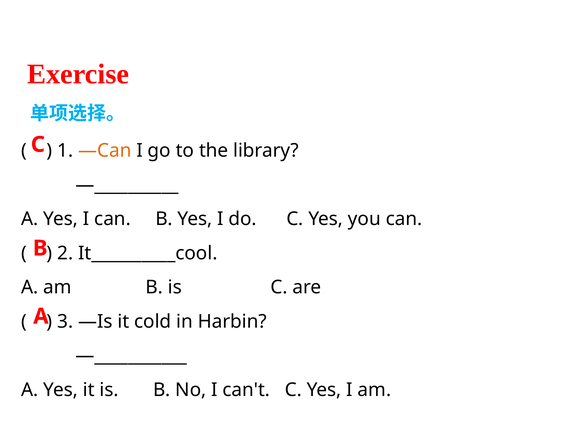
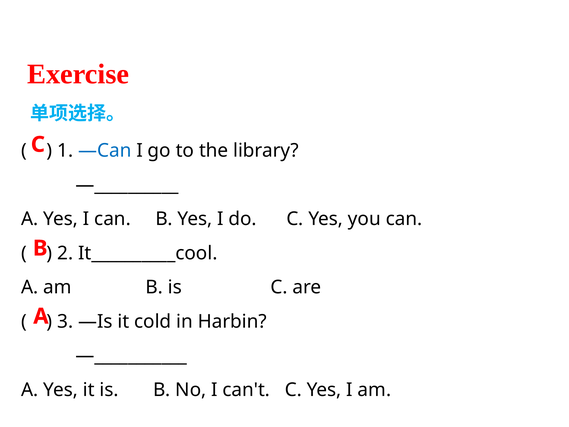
—Can colour: orange -> blue
